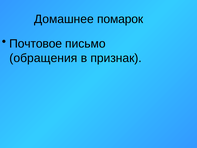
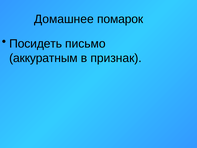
Почтовое: Почтовое -> Посидеть
обращения: обращения -> аккуратным
